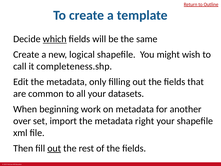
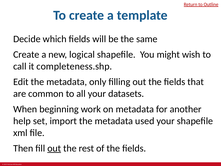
which underline: present -> none
over: over -> help
right: right -> used
